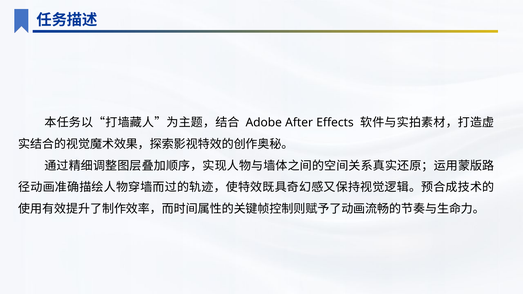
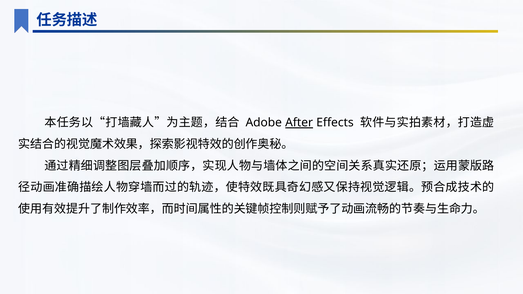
After underline: none -> present
